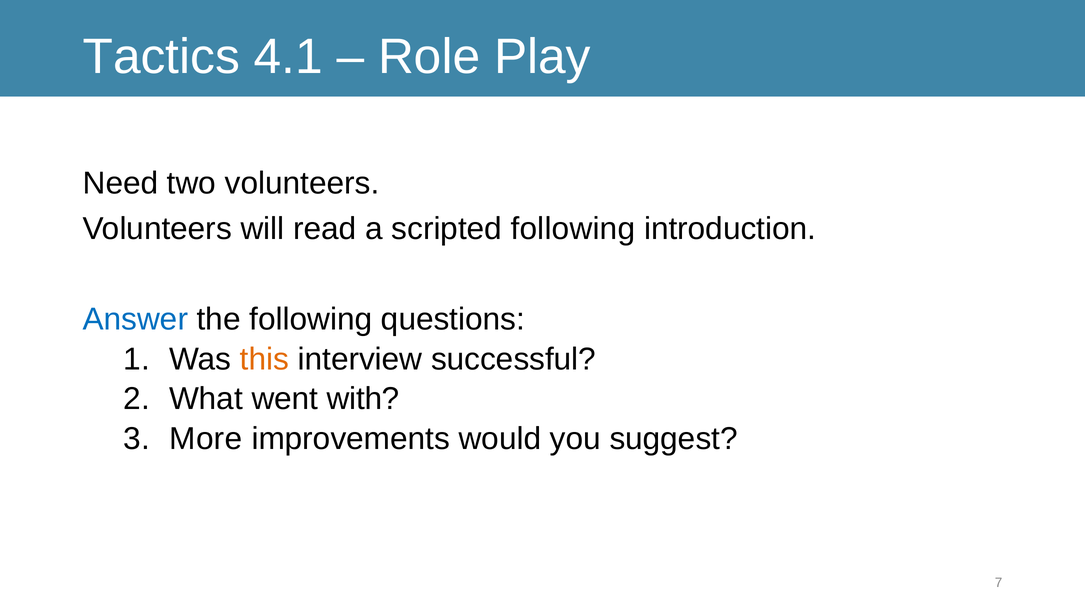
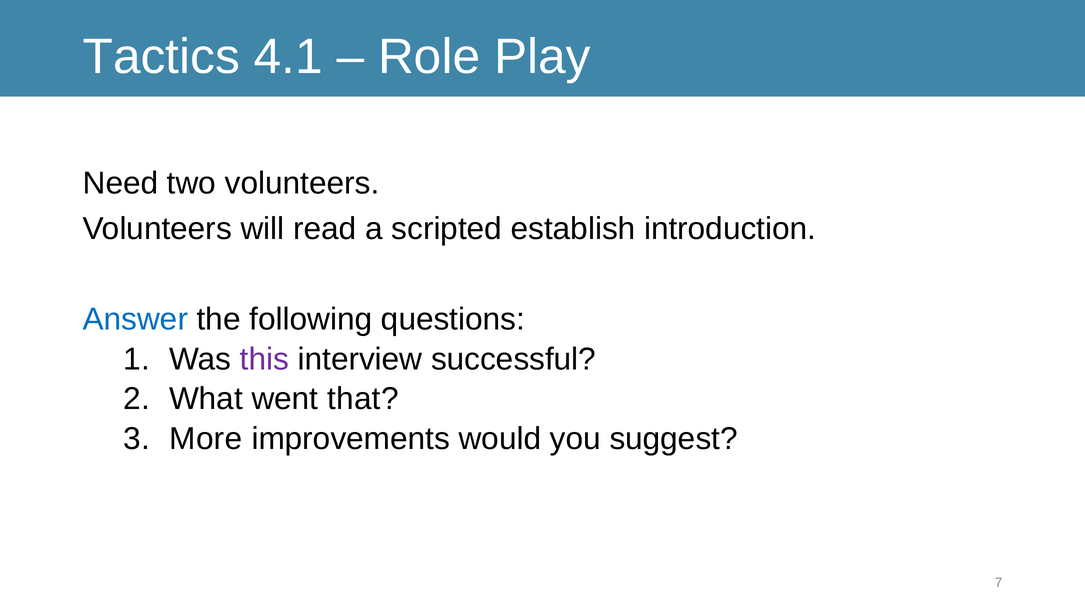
scripted following: following -> establish
this colour: orange -> purple
with: with -> that
